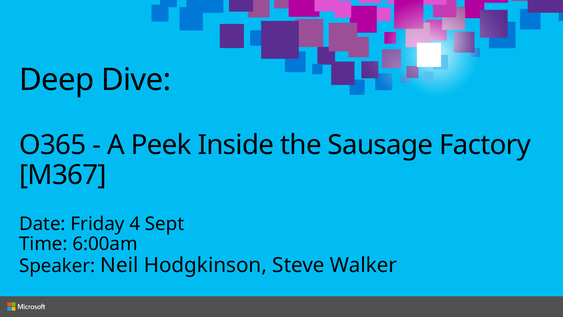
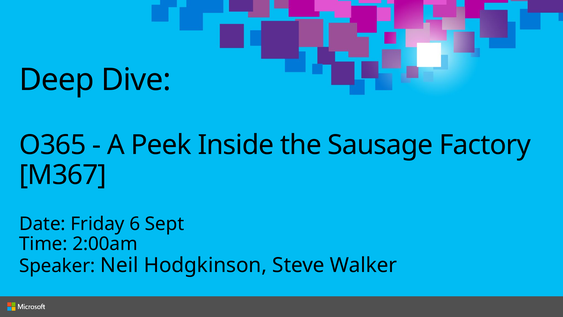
4: 4 -> 6
6:00am: 6:00am -> 2:00am
